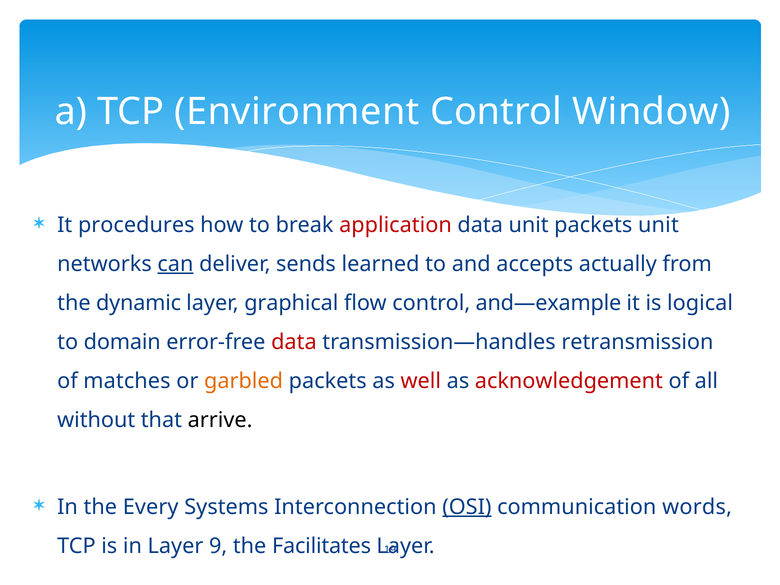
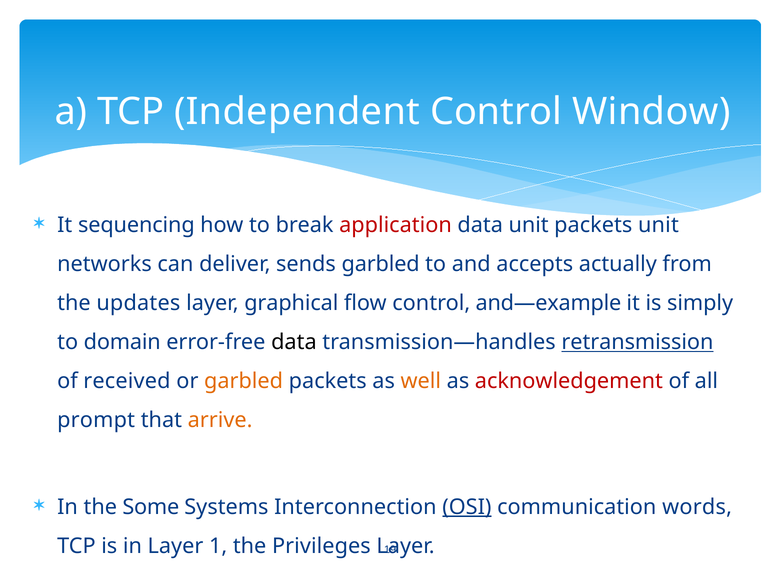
Environment: Environment -> Independent
procedures: procedures -> sequencing
can underline: present -> none
sends learned: learned -> garbled
dynamic: dynamic -> updates
logical: logical -> simply
data at (294, 342) colour: red -> black
retransmission underline: none -> present
matches: matches -> received
well colour: red -> orange
without: without -> prompt
arrive colour: black -> orange
Every: Every -> Some
9: 9 -> 1
Facilitates: Facilitates -> Privileges
